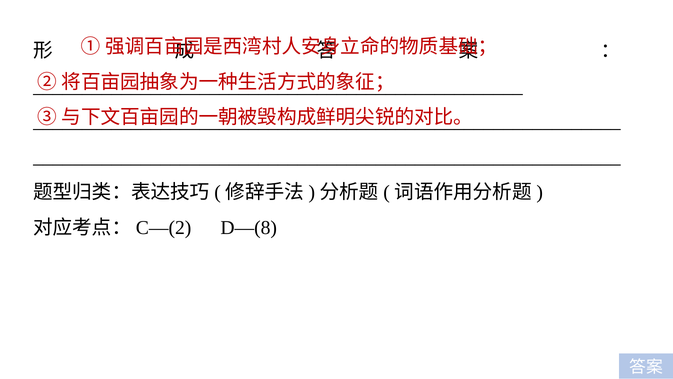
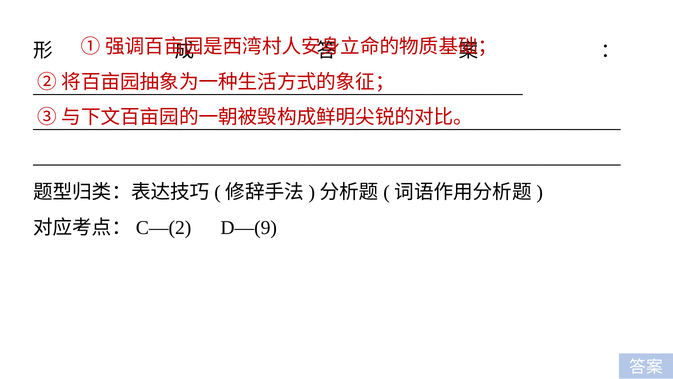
D—(8: D—(8 -> D—(9
